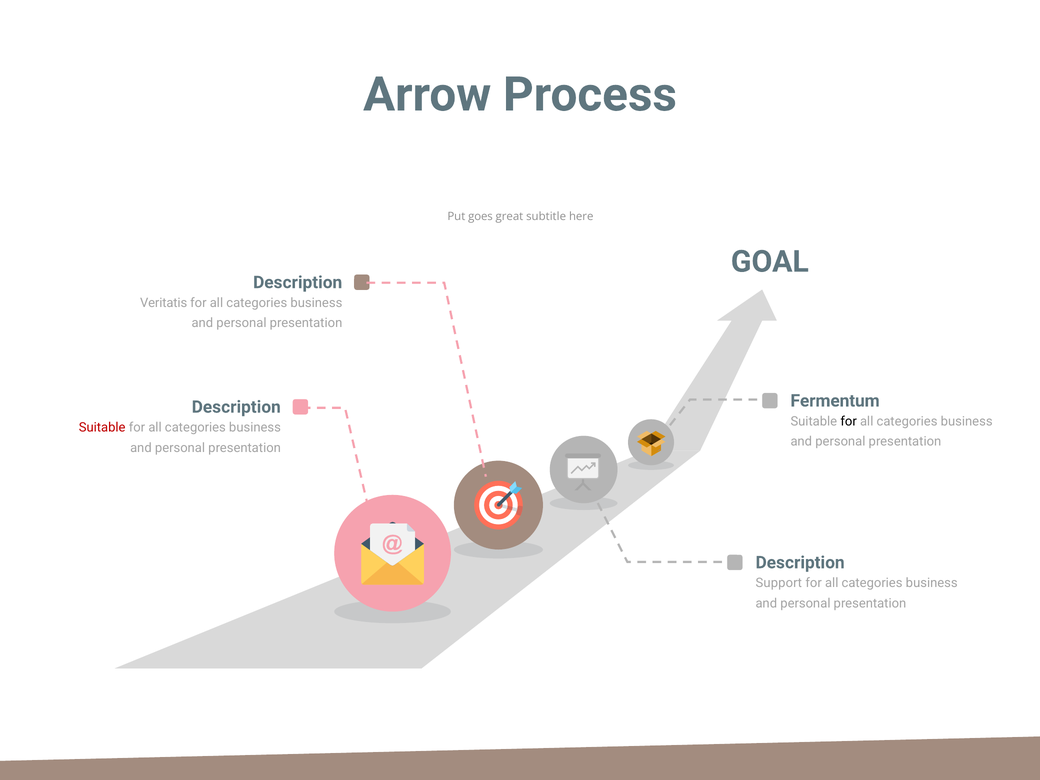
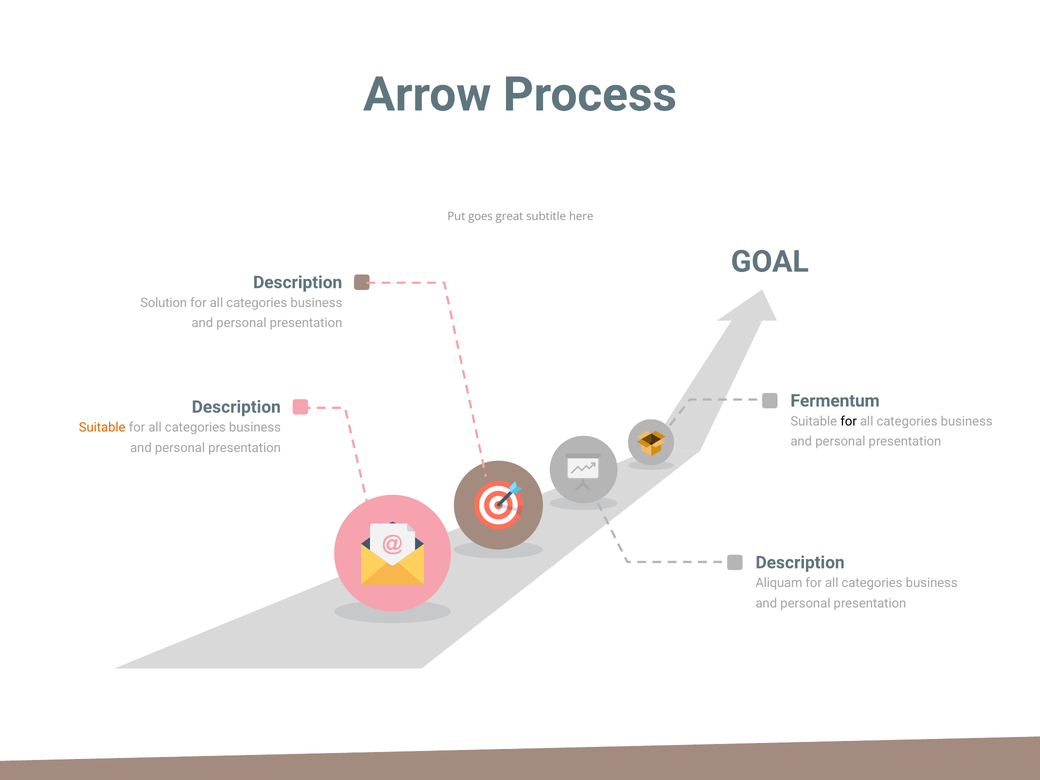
Veritatis: Veritatis -> Solution
Suitable at (102, 427) colour: red -> orange
Support: Support -> Aliquam
